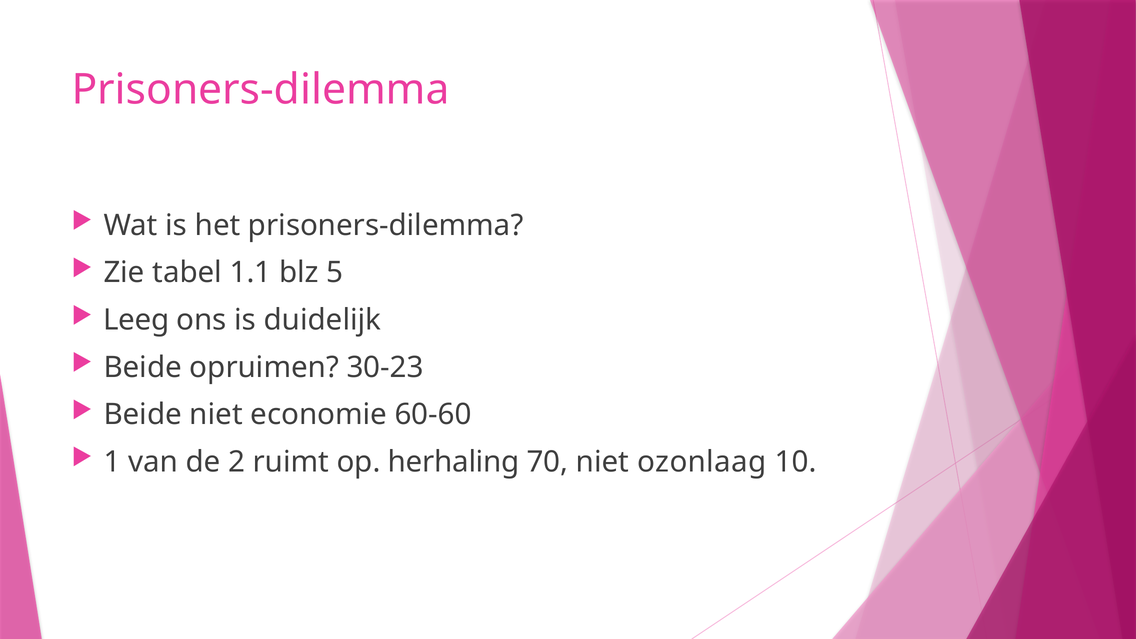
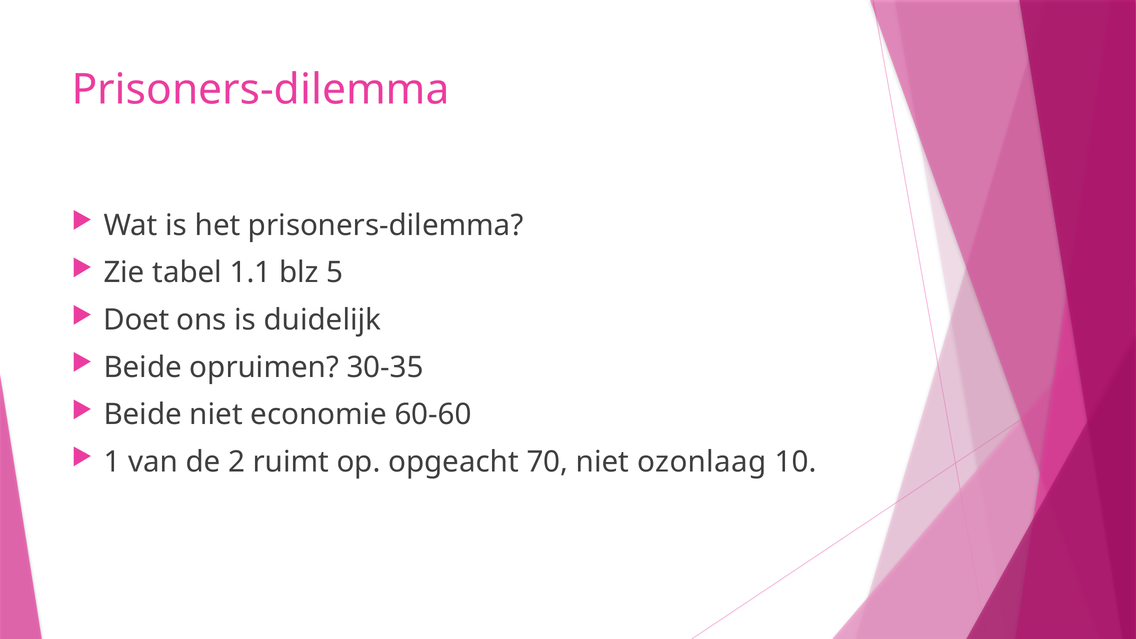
Leeg: Leeg -> Doet
30-23: 30-23 -> 30-35
herhaling: herhaling -> opgeacht
